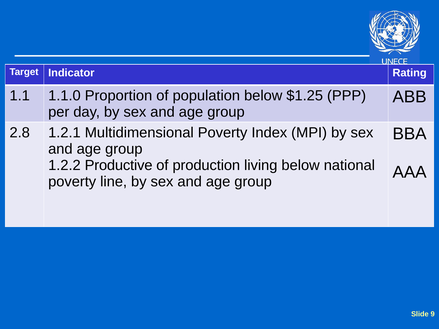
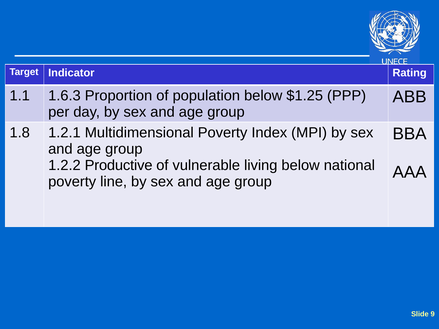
1.1.0: 1.1.0 -> 1.6.3
2.8: 2.8 -> 1.8
production: production -> vulnerable
